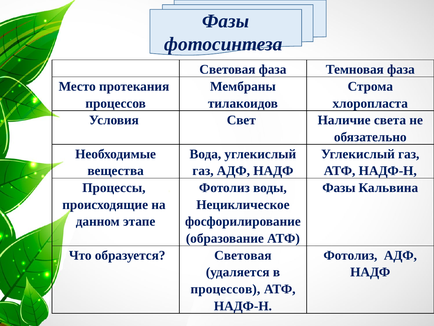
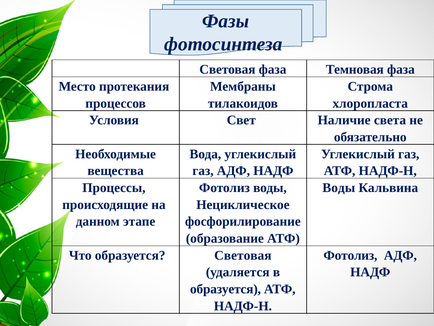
Фазы at (339, 188): Фазы -> Воды
процессов at (225, 289): процессов -> образуется
